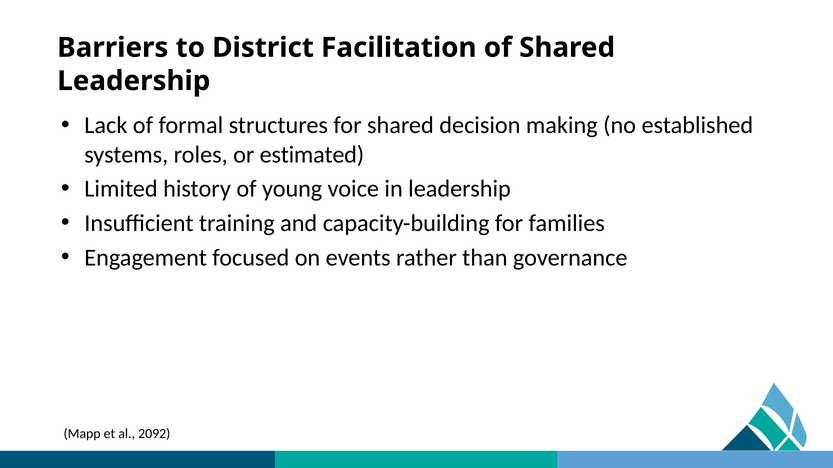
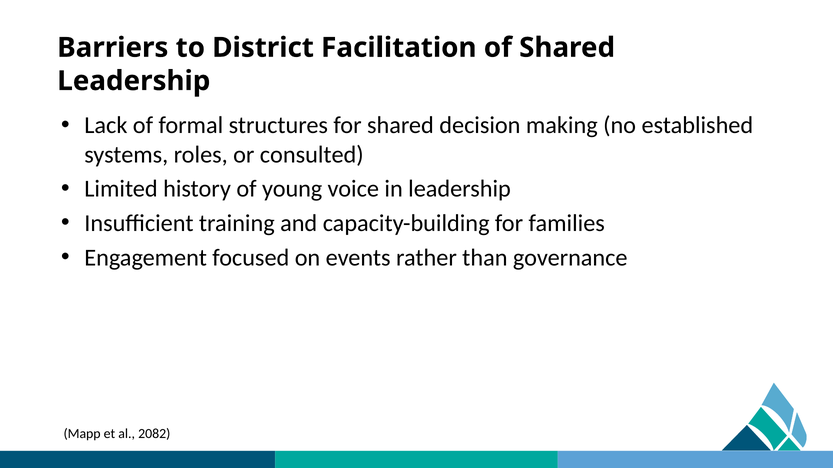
estimated: estimated -> consulted
2092: 2092 -> 2082
